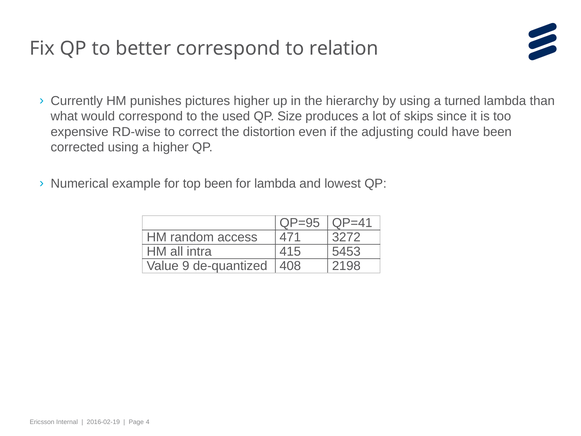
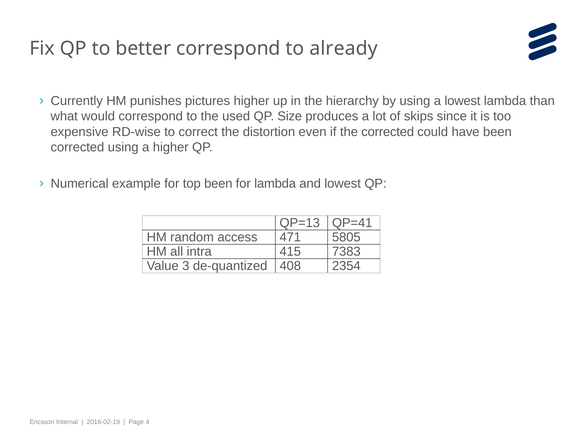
relation: relation -> already
a turned: turned -> lowest
the adjusting: adjusting -> corrected
QP=95: QP=95 -> QP=13
3272: 3272 -> 5805
5453: 5453 -> 7383
9: 9 -> 3
2198: 2198 -> 2354
